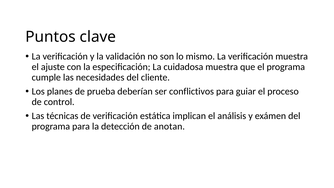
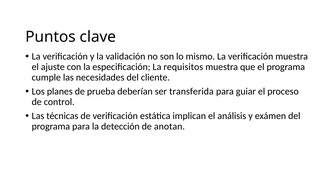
cuidadosa: cuidadosa -> requisitos
conflictivos: conflictivos -> transferida
